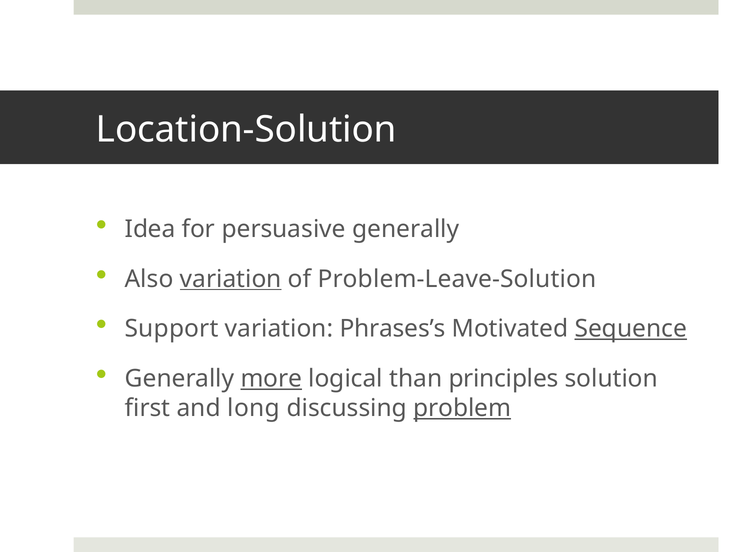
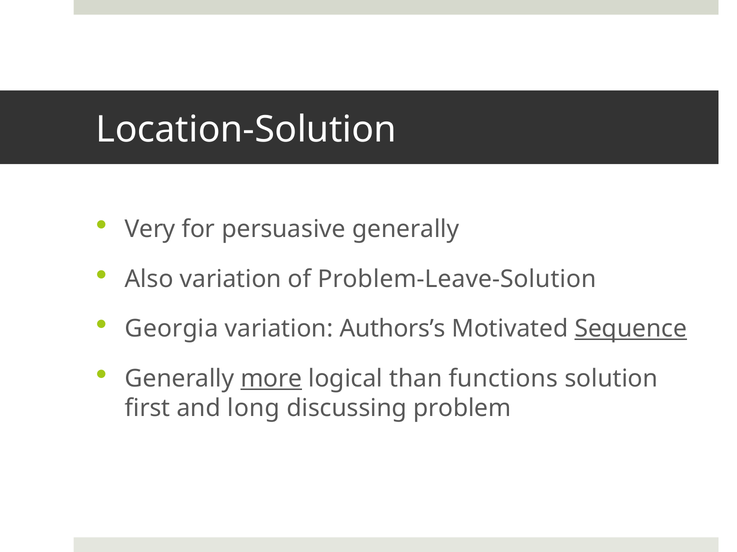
Idea: Idea -> Very
variation at (231, 279) underline: present -> none
Support: Support -> Georgia
Phrases’s: Phrases’s -> Authors’s
principles: principles -> functions
problem underline: present -> none
